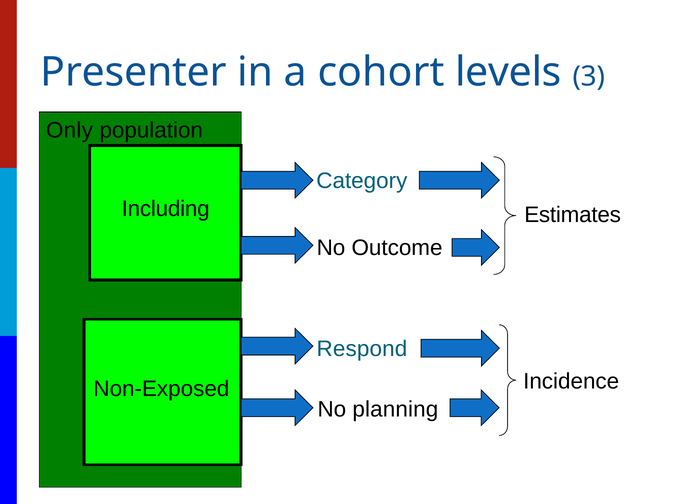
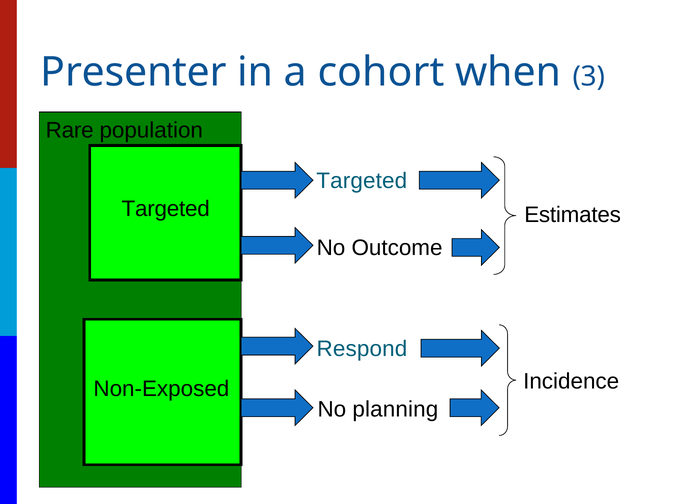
levels: levels -> when
Only: Only -> Rare
Category at (362, 181): Category -> Targeted
Including at (166, 209): Including -> Targeted
